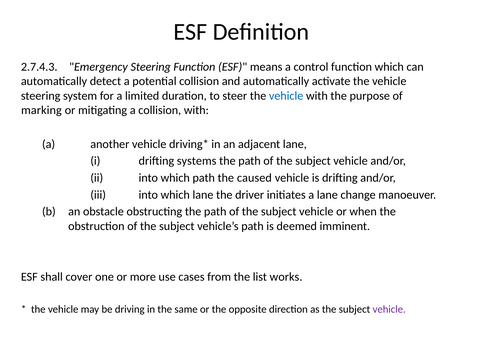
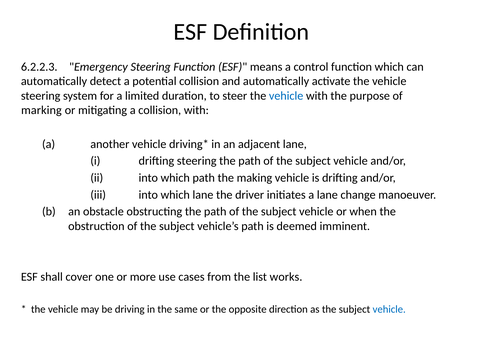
2.7.4.3: 2.7.4.3 -> 6.2.2.3
drifting systems: systems -> steering
caused: caused -> making
vehicle at (389, 310) colour: purple -> blue
